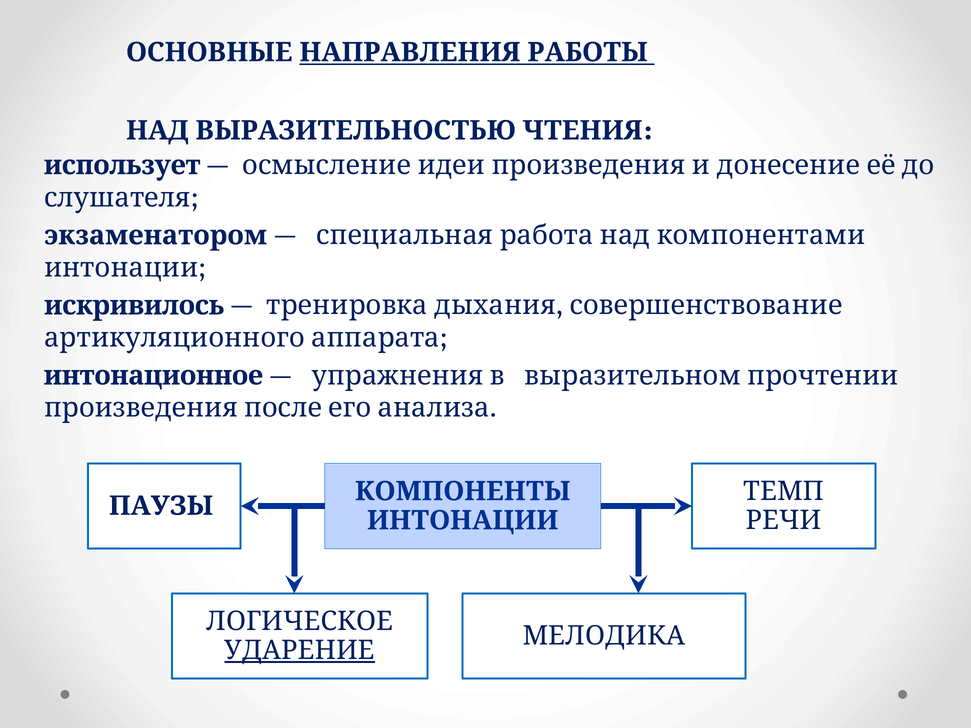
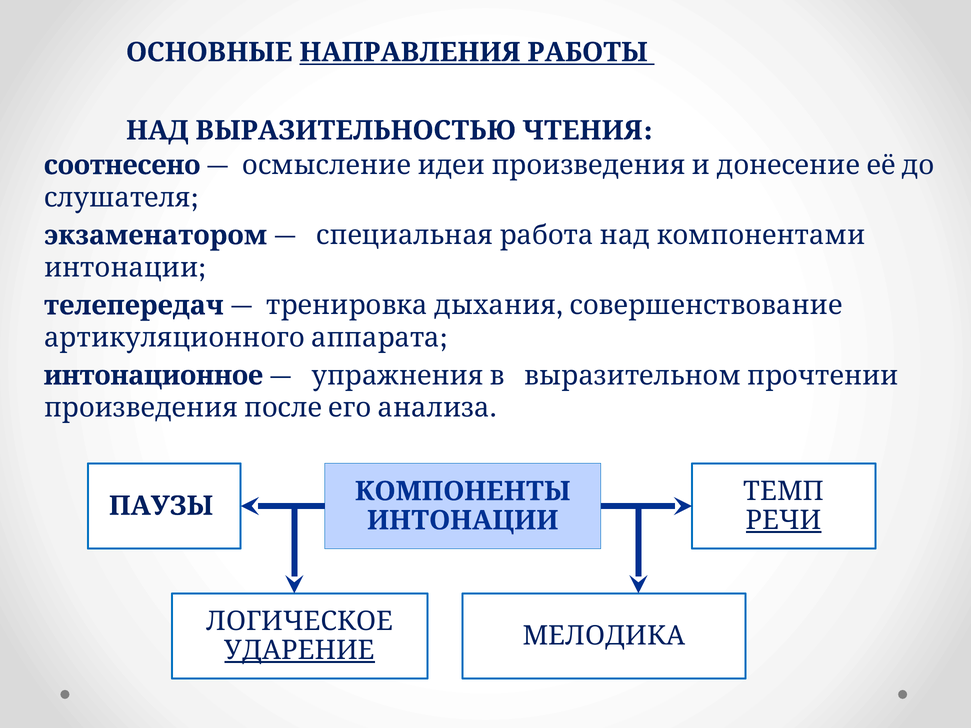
использует: использует -> соотнесено
искривилось: искривилось -> телепередач
РЕЧИ underline: none -> present
